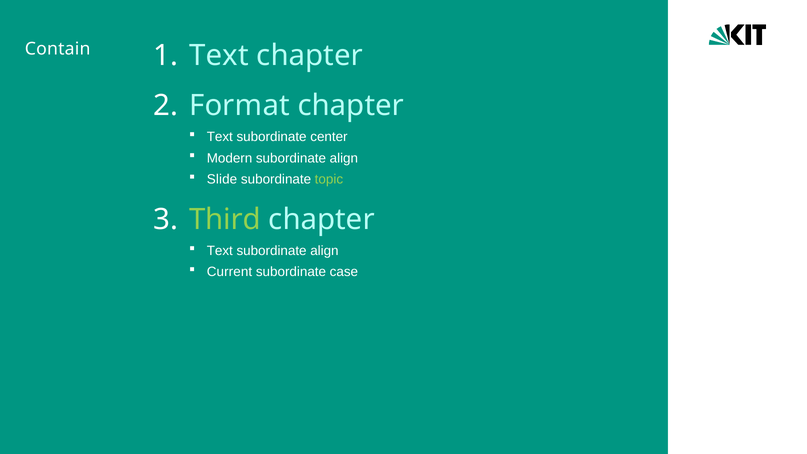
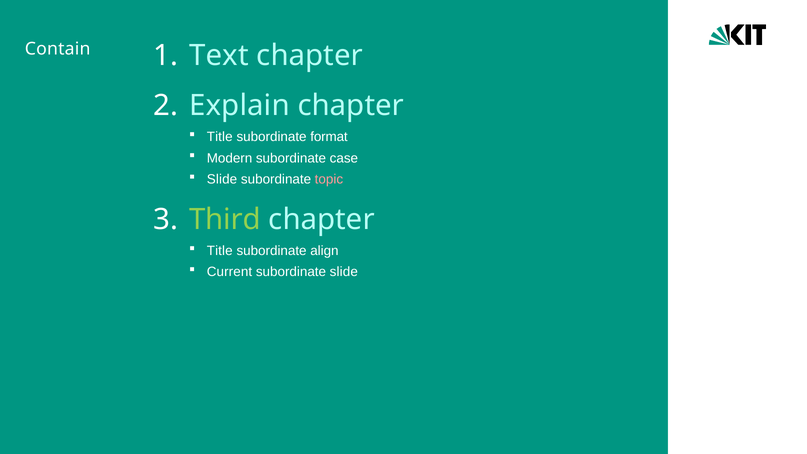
Format: Format -> Explain
Text at (220, 137): Text -> Title
center: center -> format
align at (344, 158): align -> case
topic colour: light green -> pink
Text at (220, 251): Text -> Title
subordinate case: case -> slide
